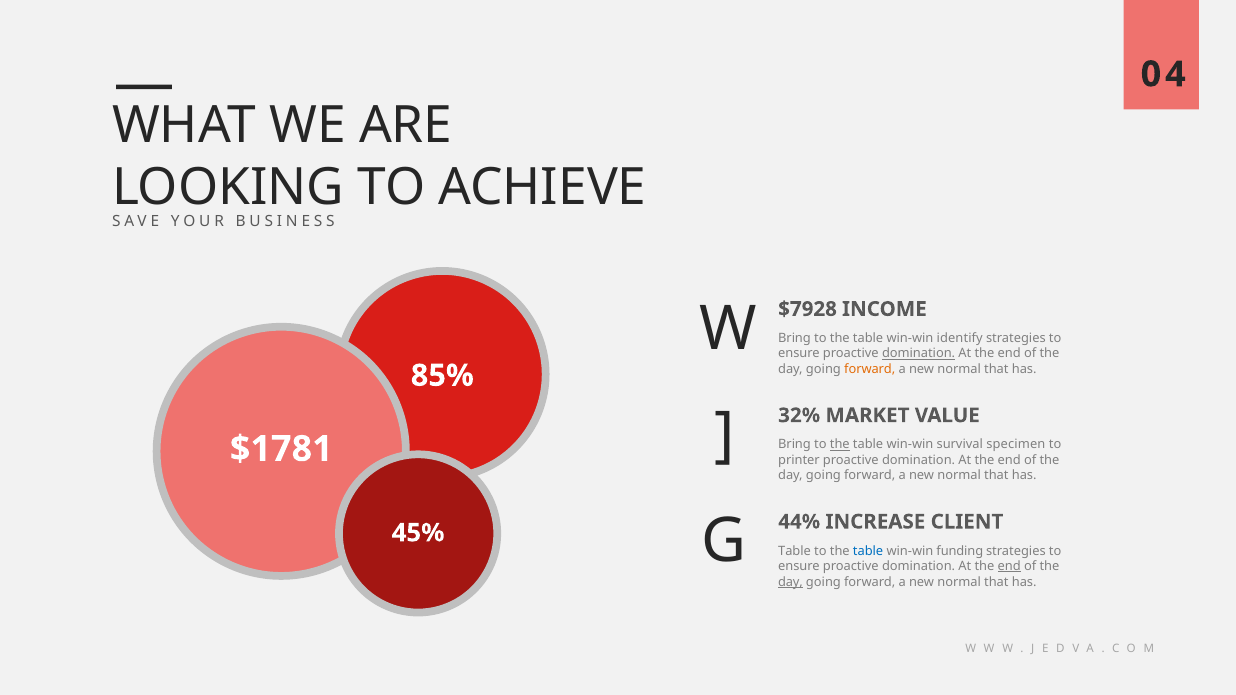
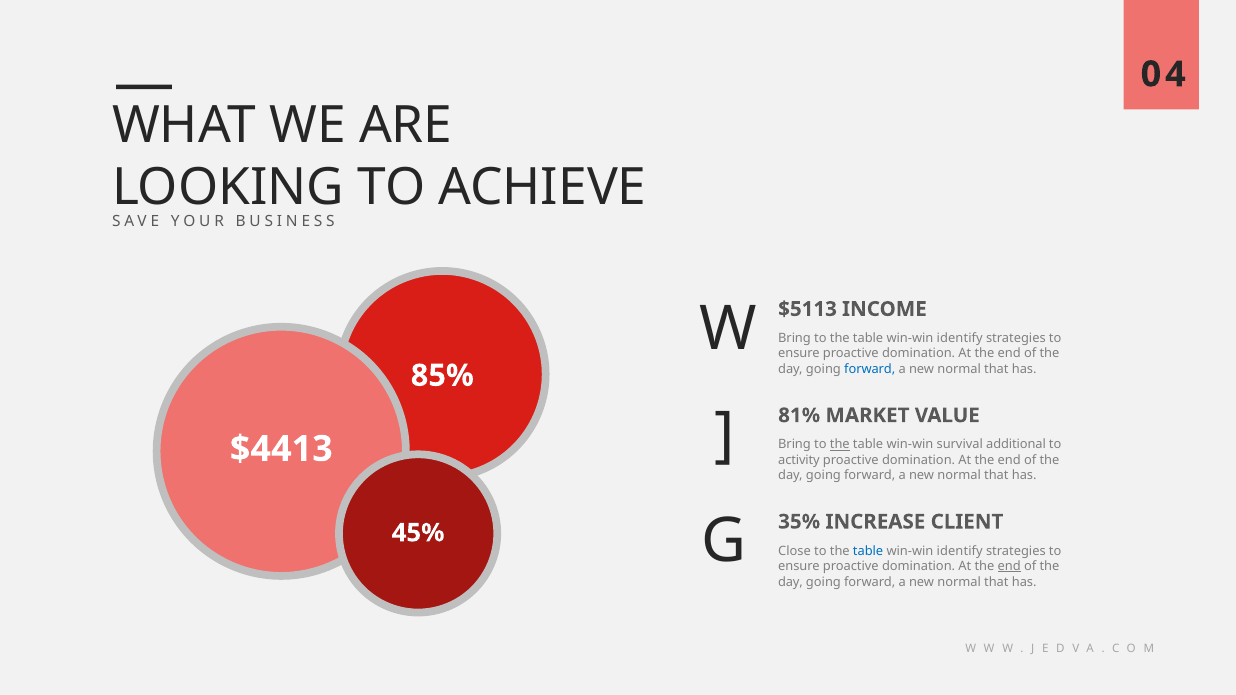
$7928: $7928 -> $5113
domination at (919, 354) underline: present -> none
forward at (870, 369) colour: orange -> blue
32%: 32% -> 81%
specimen: specimen -> additional
$1781: $1781 -> $4413
printer: printer -> activity
44%: 44% -> 35%
Table at (794, 551): Table -> Close
funding at (960, 551): funding -> identify
day at (790, 582) underline: present -> none
